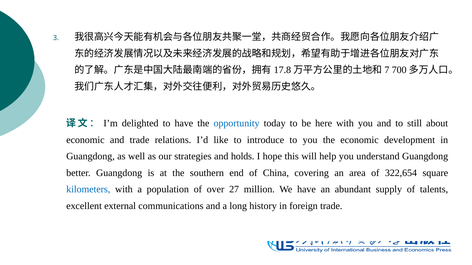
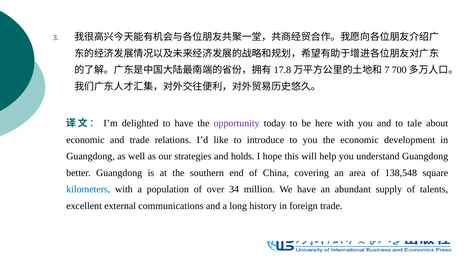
opportunity colour: blue -> purple
still: still -> tale
322,654: 322,654 -> 138,548
27: 27 -> 34
